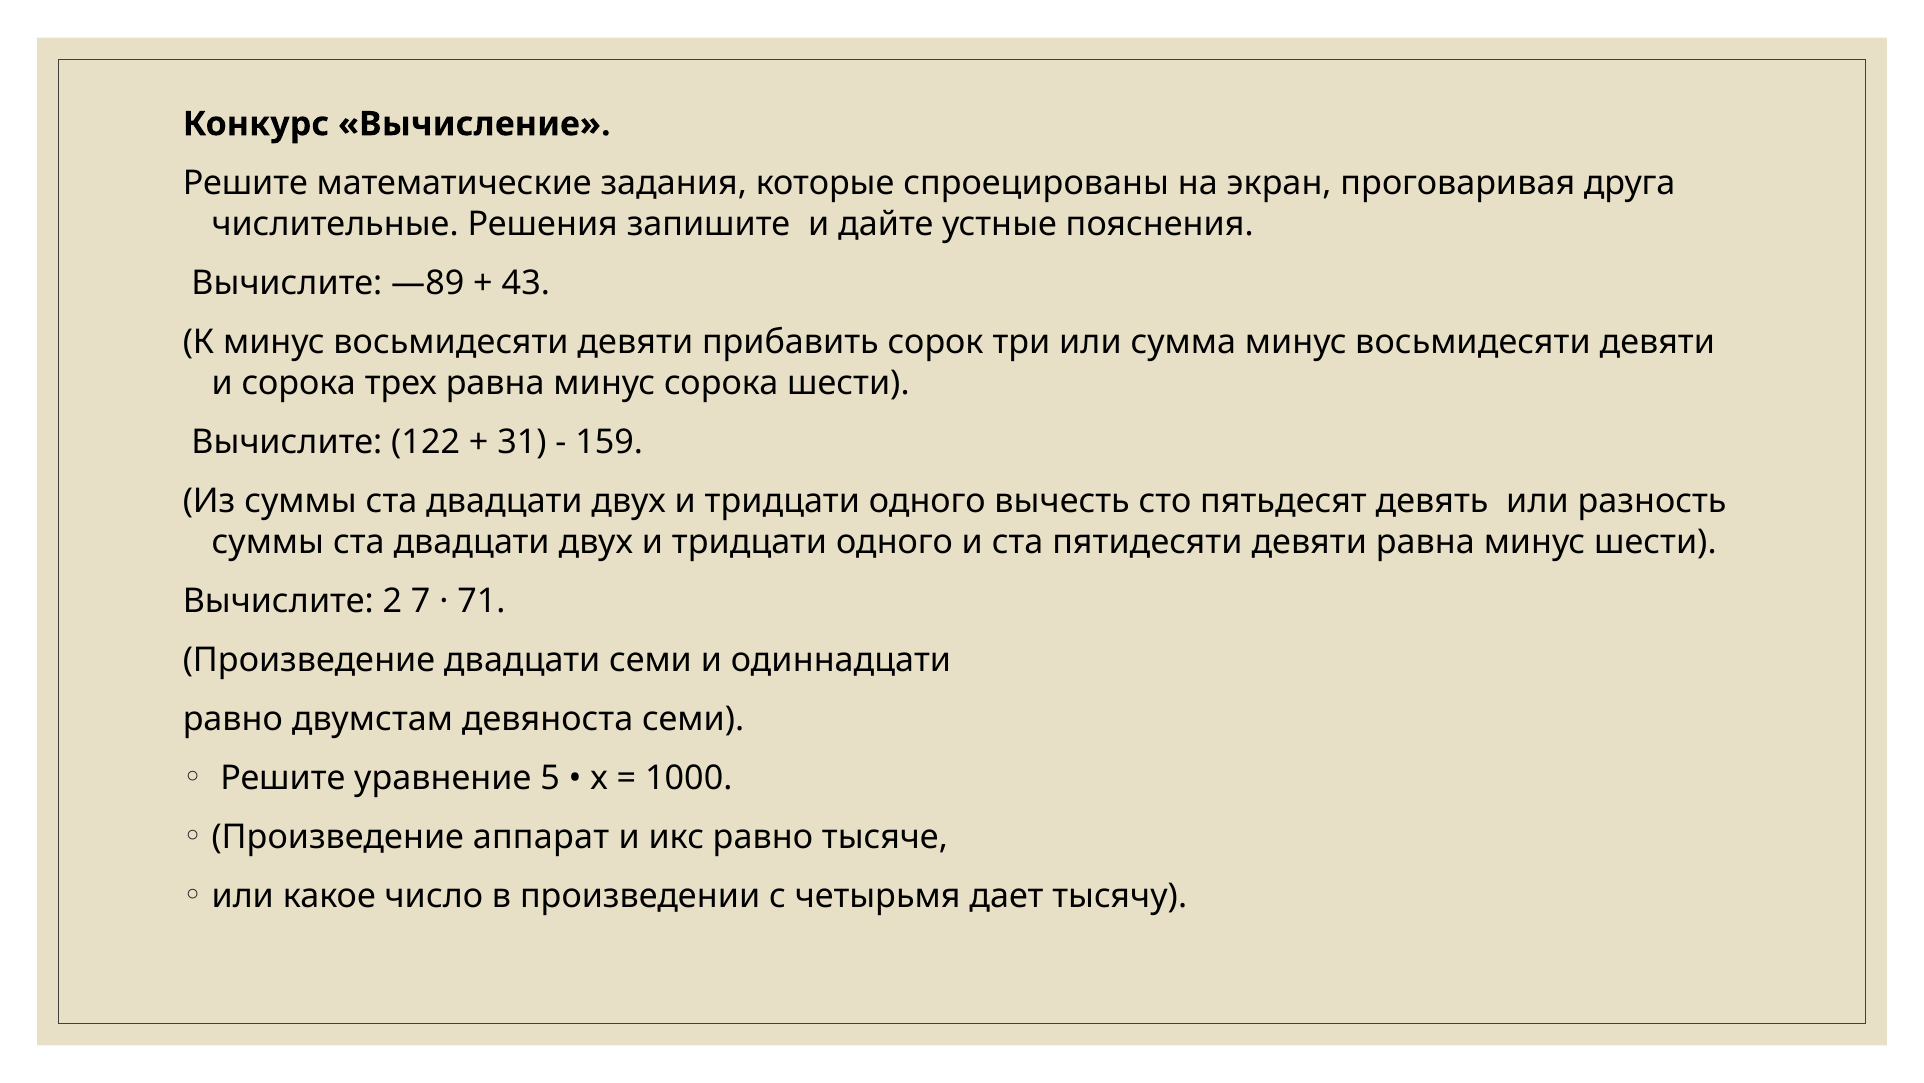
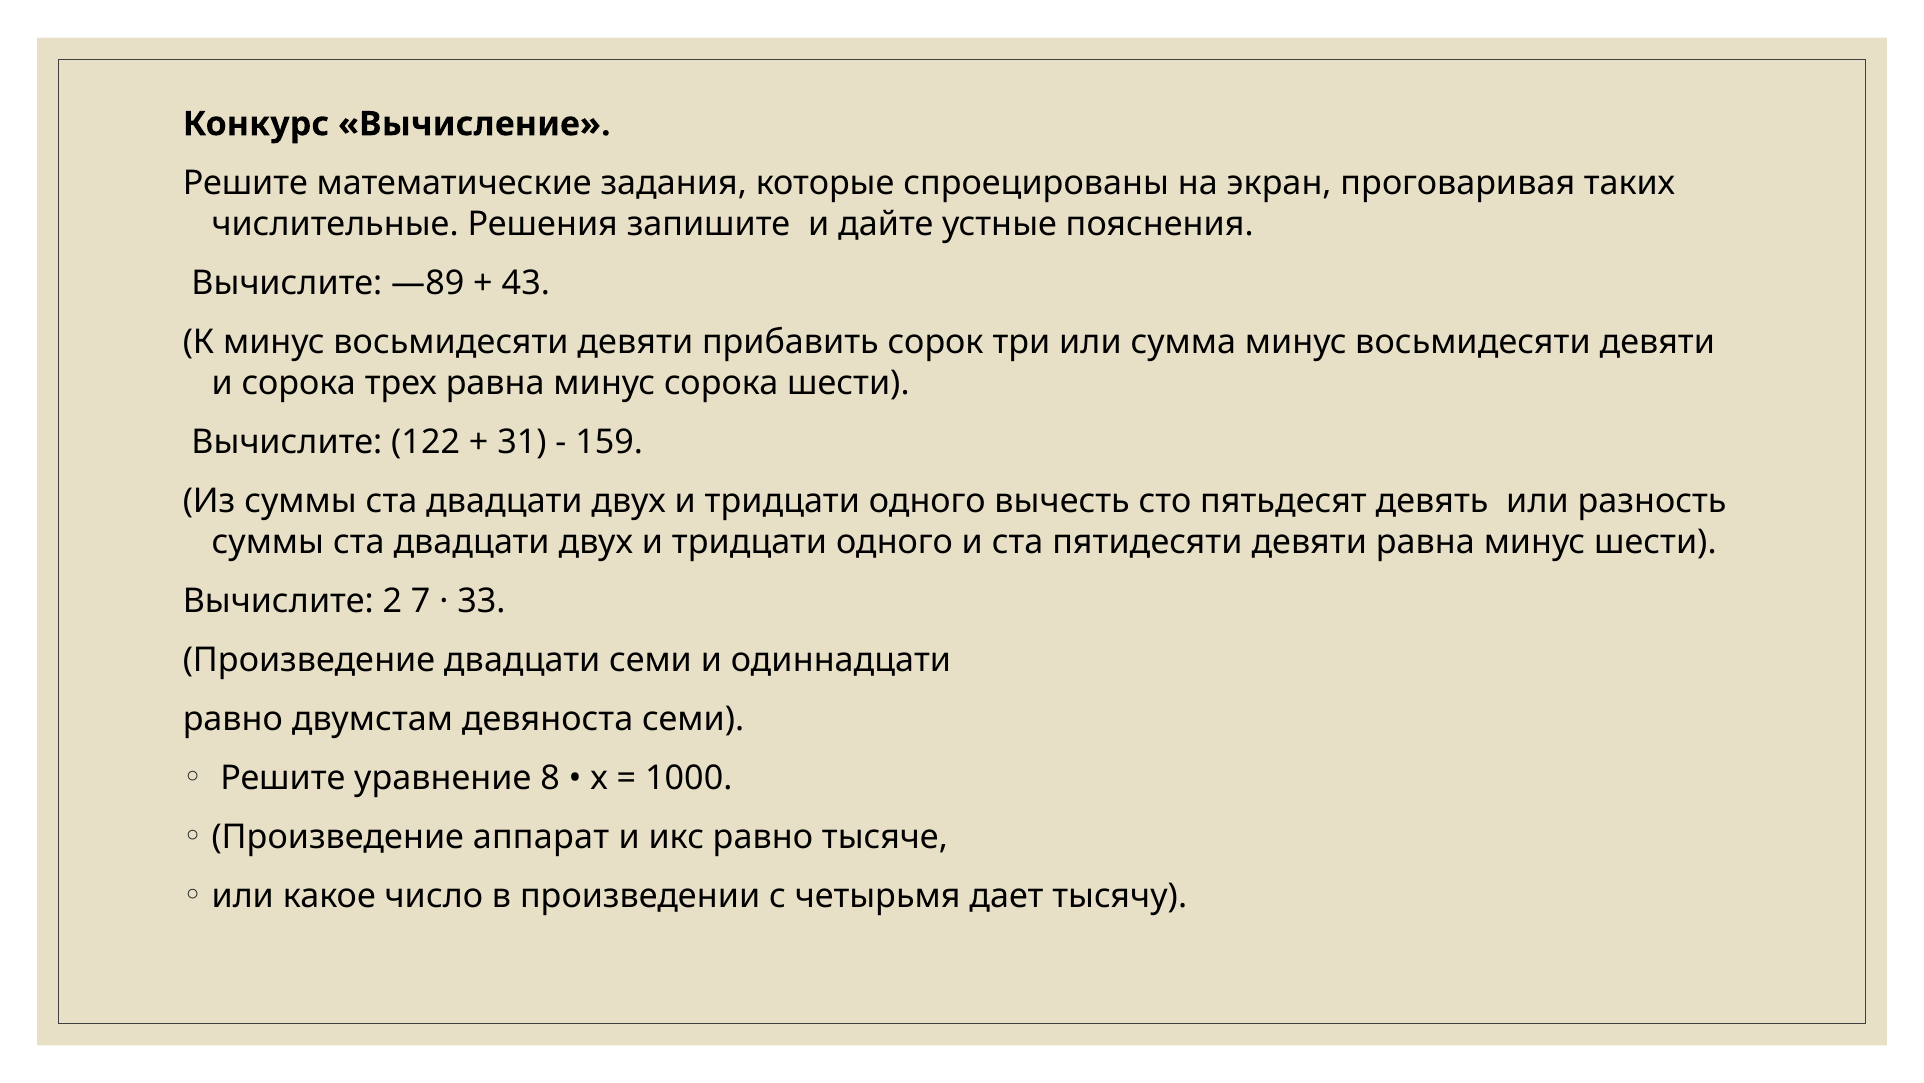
друга: друга -> таких
71: 71 -> 33
5: 5 -> 8
